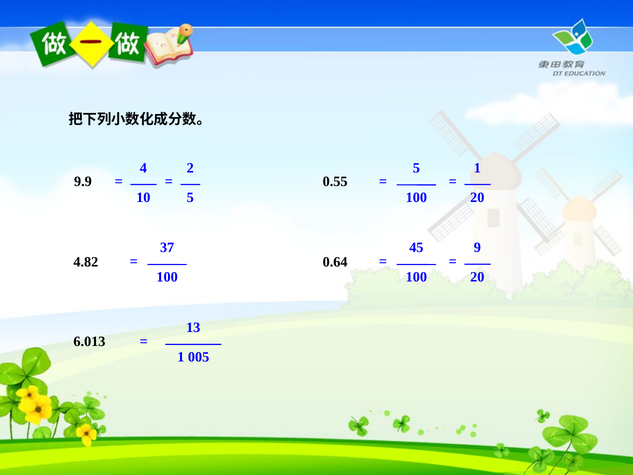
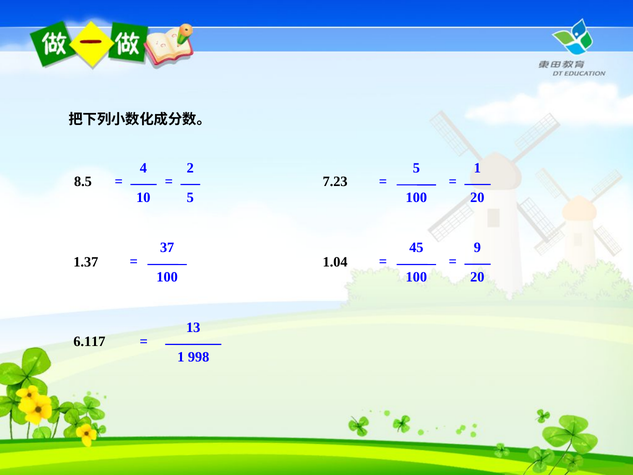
9.9: 9.9 -> 8.5
0.55: 0.55 -> 7.23
4.82: 4.82 -> 1.37
0.64: 0.64 -> 1.04
6.013: 6.013 -> 6.117
005: 005 -> 998
